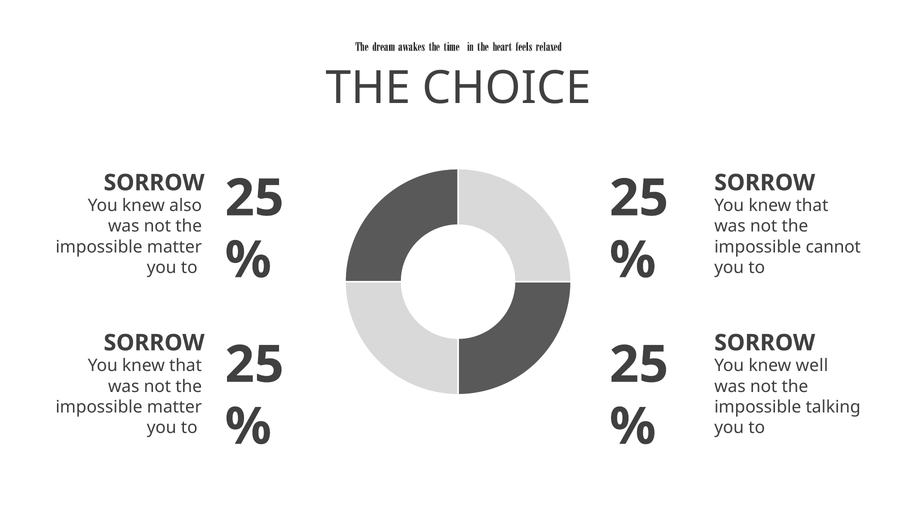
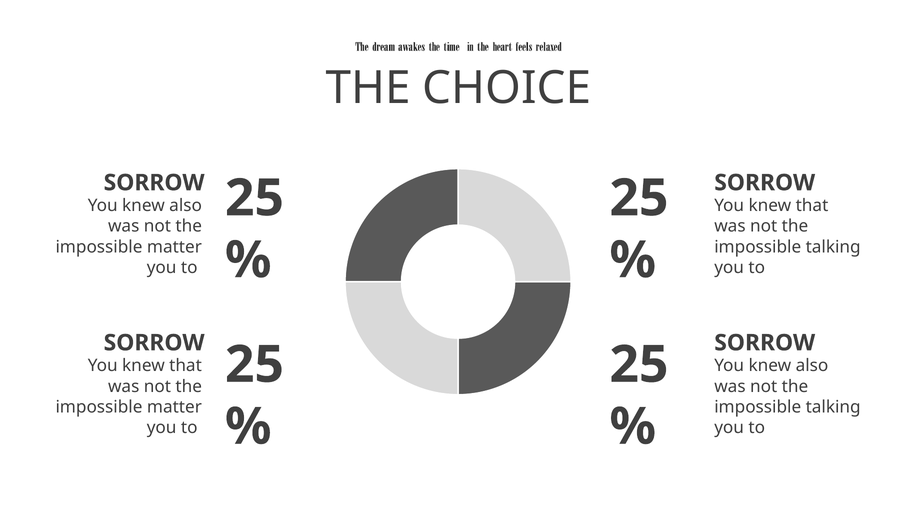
cannot at (833, 247): cannot -> talking
well at (812, 366): well -> also
